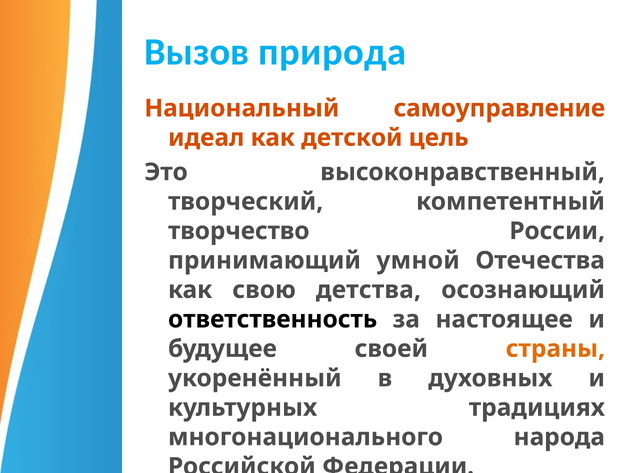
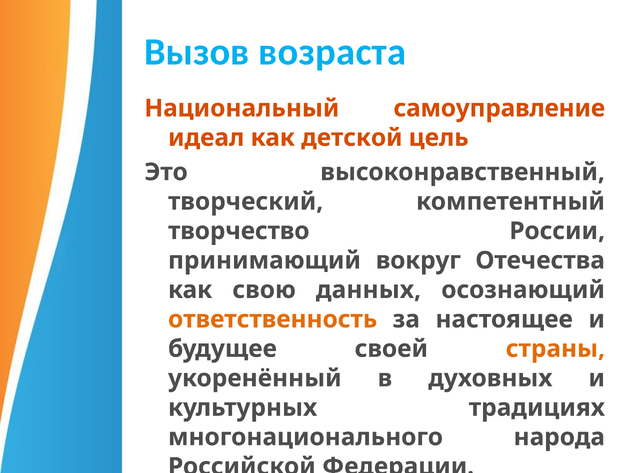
природа: природа -> возраста
умной: умной -> вокруг
детства: детства -> данных
ответственность colour: black -> orange
